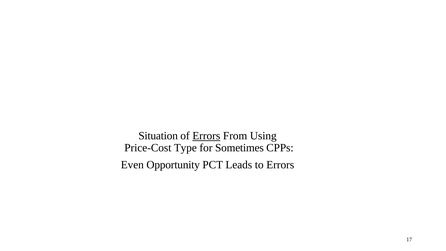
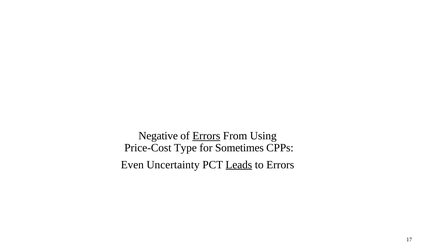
Situation: Situation -> Negative
Opportunity: Opportunity -> Uncertainty
Leads underline: none -> present
